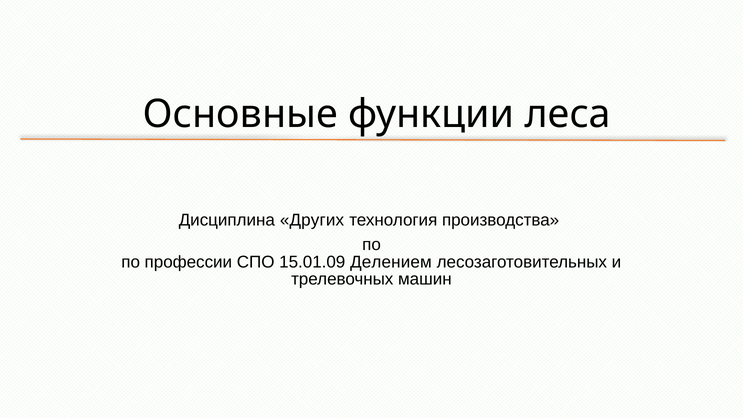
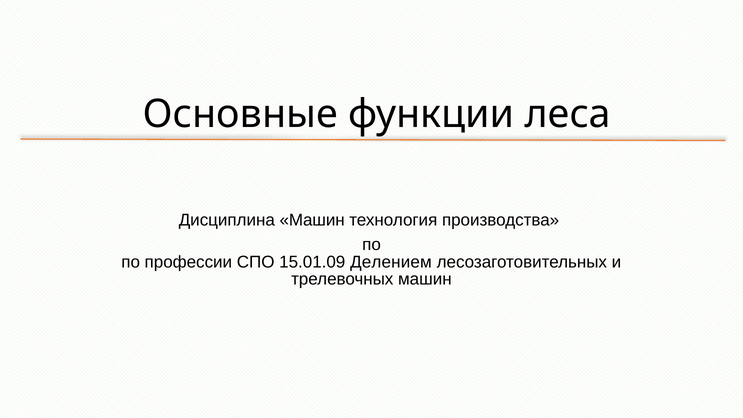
Дисциплина Других: Других -> Машин
